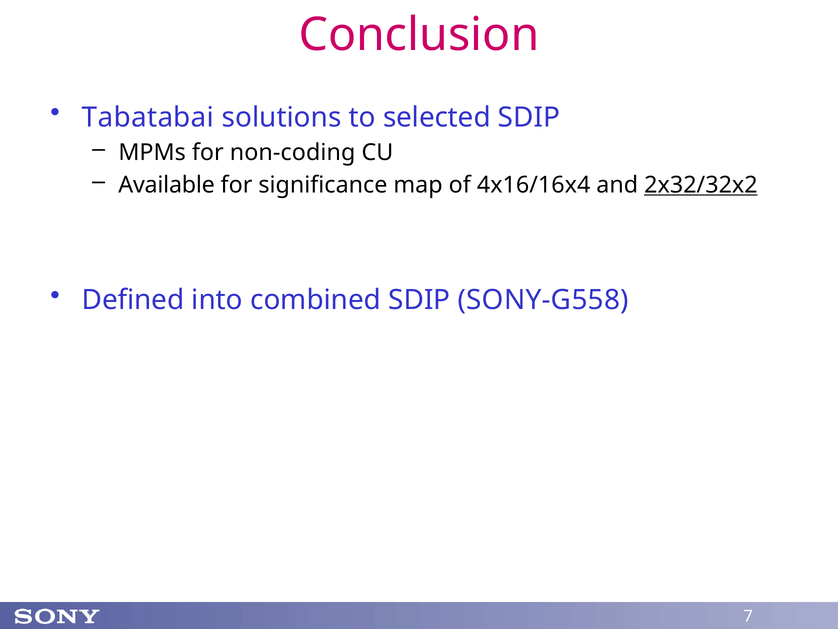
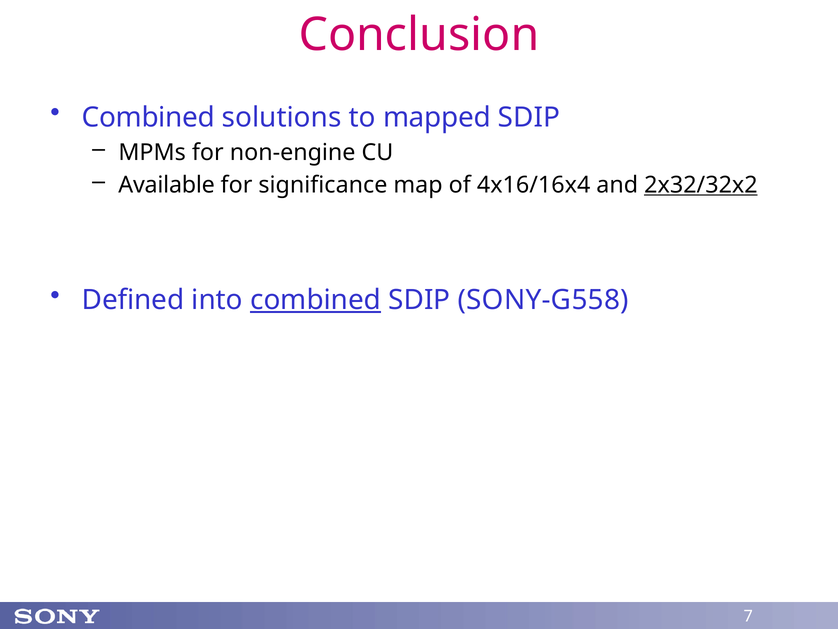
Tabatabai at (148, 117): Tabatabai -> Combined
selected: selected -> mapped
non-coding: non-coding -> non-engine
combined at (316, 300) underline: none -> present
